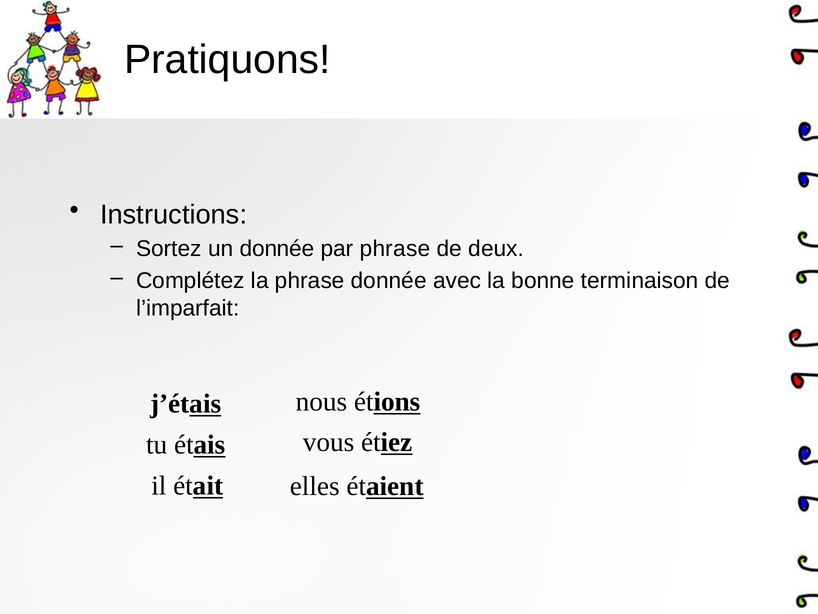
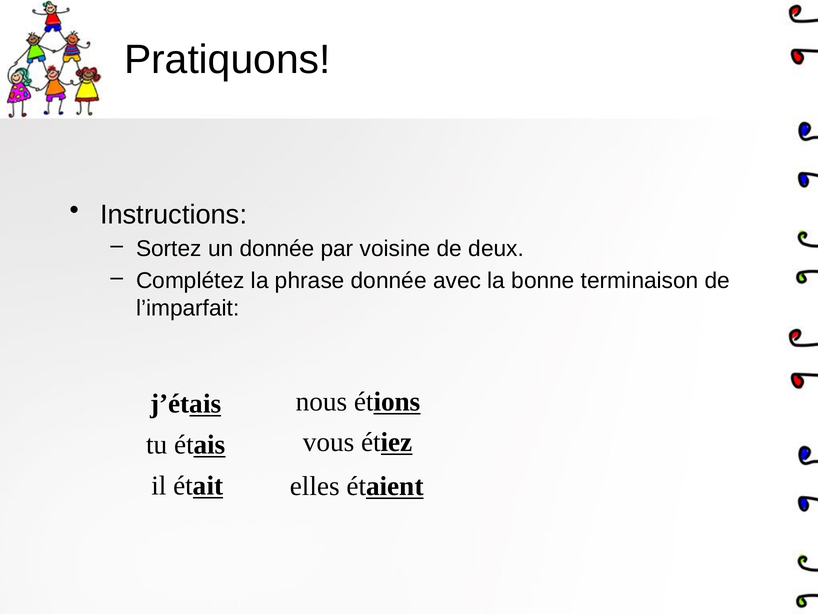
par phrase: phrase -> voisine
